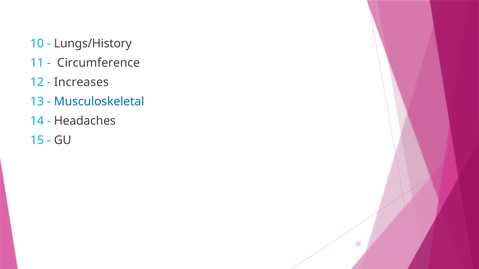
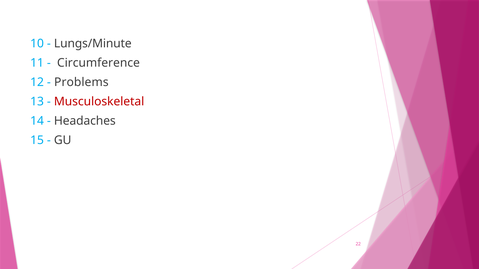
Lungs/History: Lungs/History -> Lungs/Minute
Increases: Increases -> Problems
Musculoskeletal colour: blue -> red
